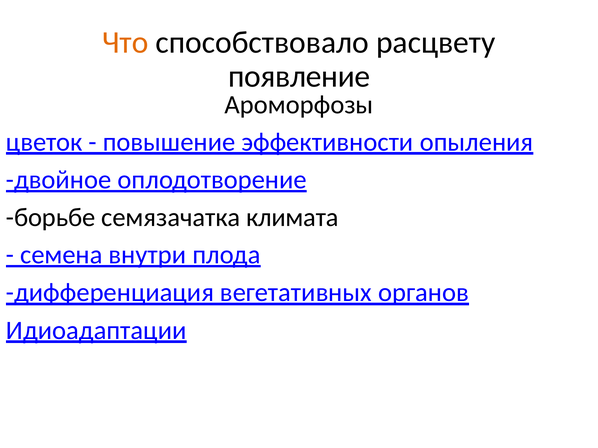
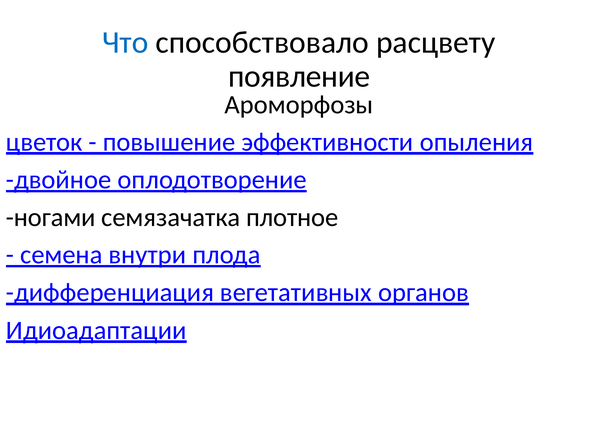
Что colour: orange -> blue
борьбе: борьбе -> ногами
климата: климата -> плотное
